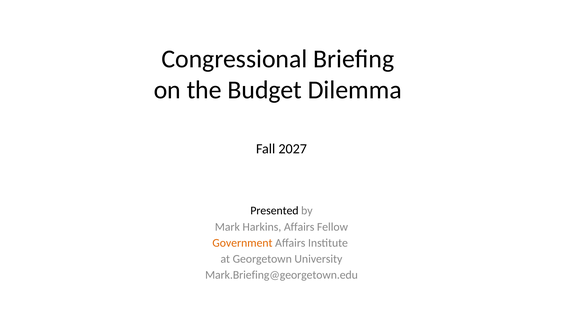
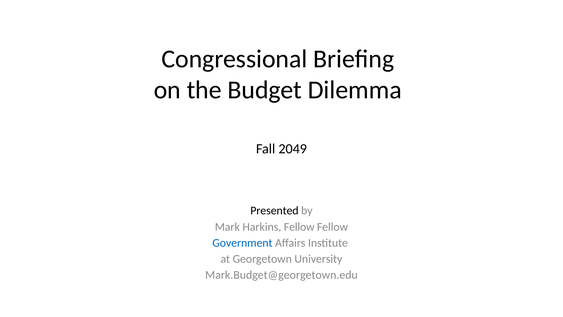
2027: 2027 -> 2049
Harkins Affairs: Affairs -> Fellow
Government colour: orange -> blue
Mark.Briefing@georgetown.edu: Mark.Briefing@georgetown.edu -> Mark.Budget@georgetown.edu
